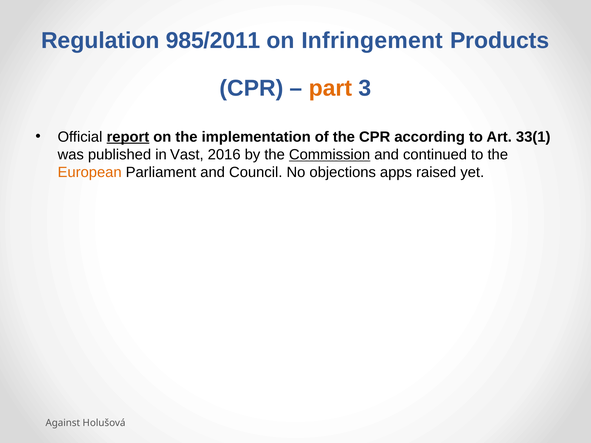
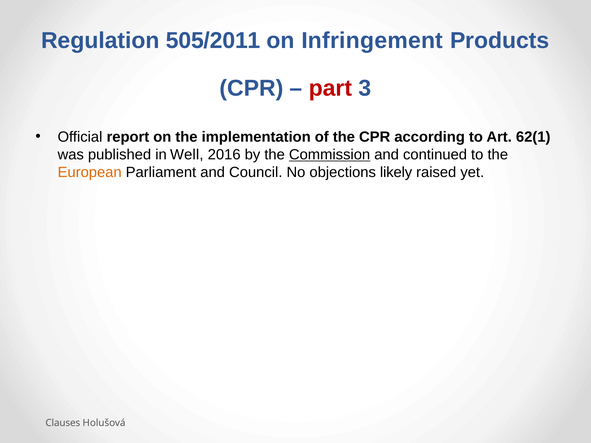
985/2011: 985/2011 -> 505/2011
part colour: orange -> red
report underline: present -> none
33(1: 33(1 -> 62(1
Vast: Vast -> Well
apps: apps -> likely
Against: Against -> Clauses
